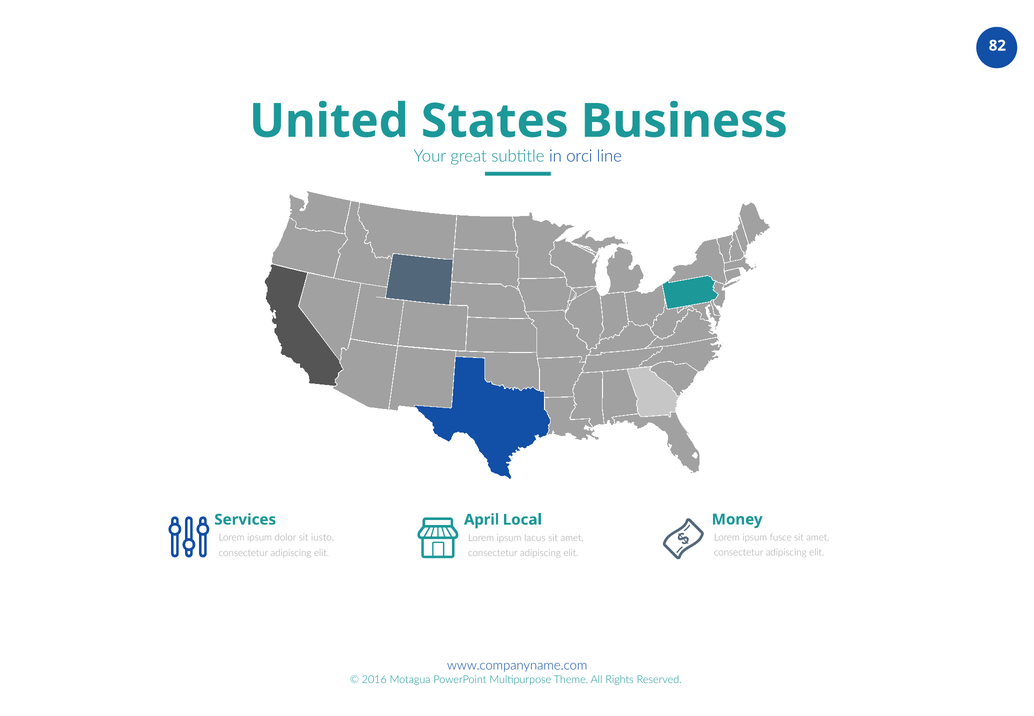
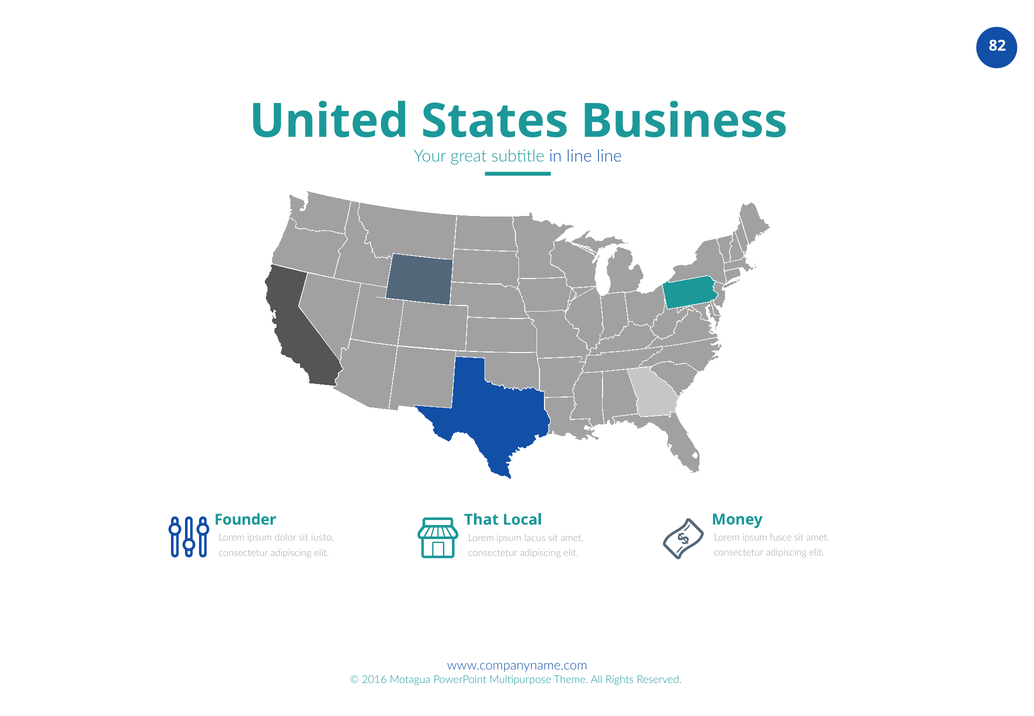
orci at (579, 156): orci -> line
Services: Services -> Founder
April: April -> That
